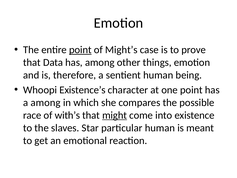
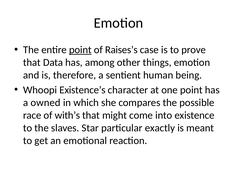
Might’s: Might’s -> Raises’s
a among: among -> owned
might underline: present -> none
particular human: human -> exactly
